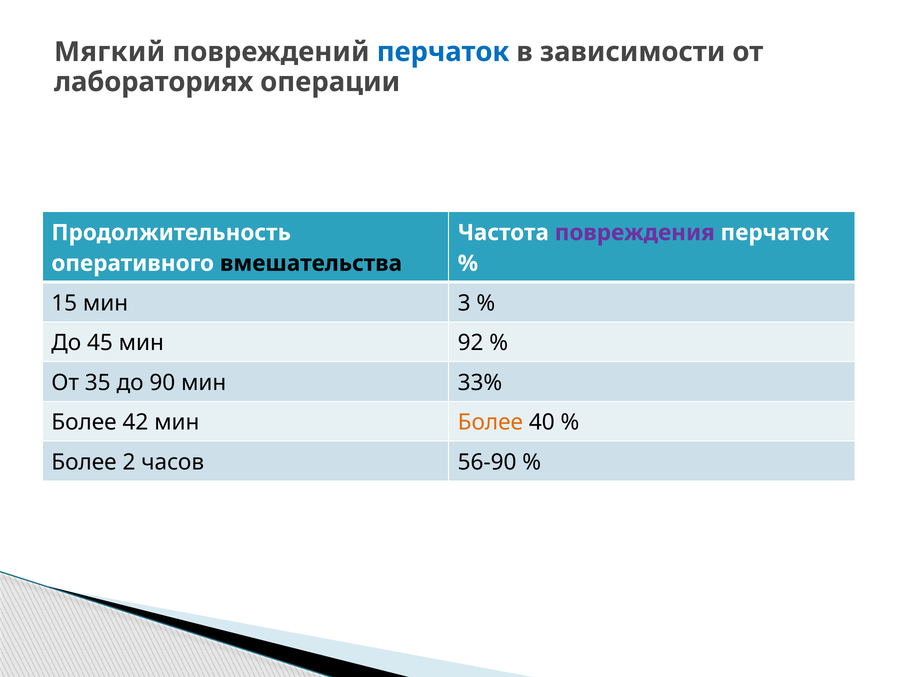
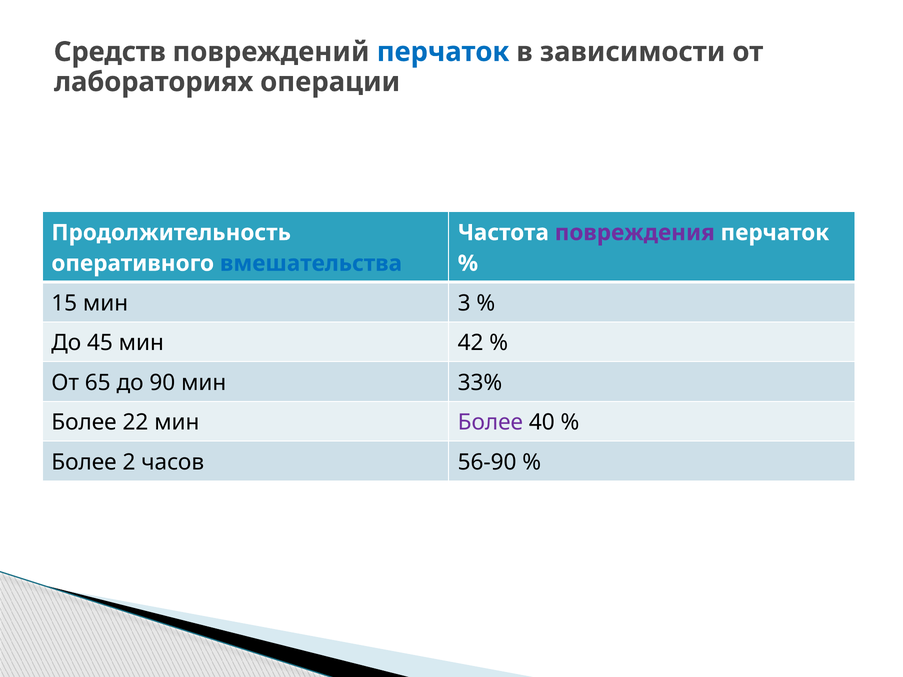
Мягкий: Мягкий -> Средств
вмешательства colour: black -> blue
92: 92 -> 42
35: 35 -> 65
42: 42 -> 22
Более at (490, 423) colour: orange -> purple
